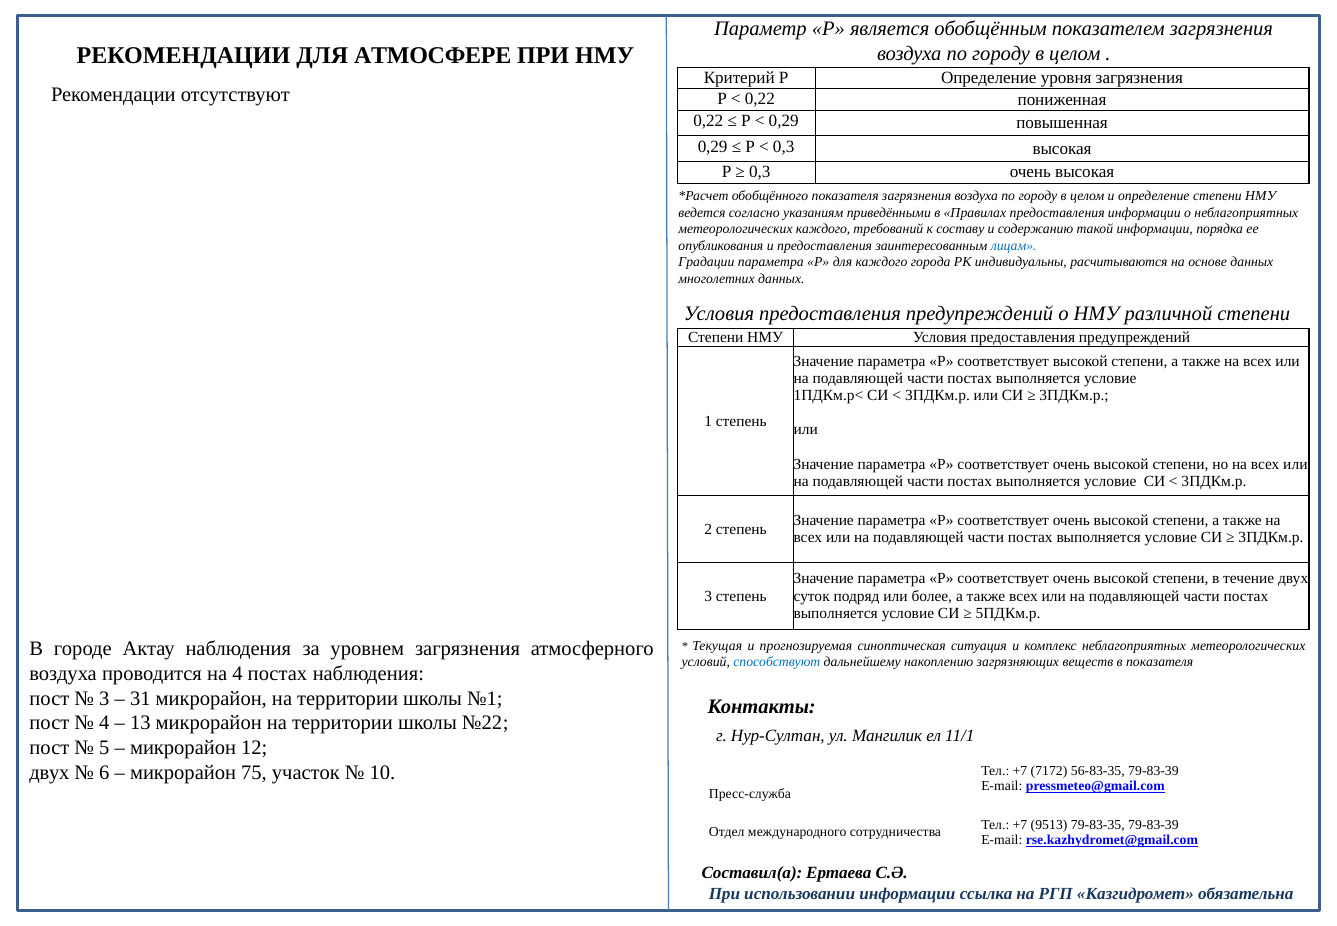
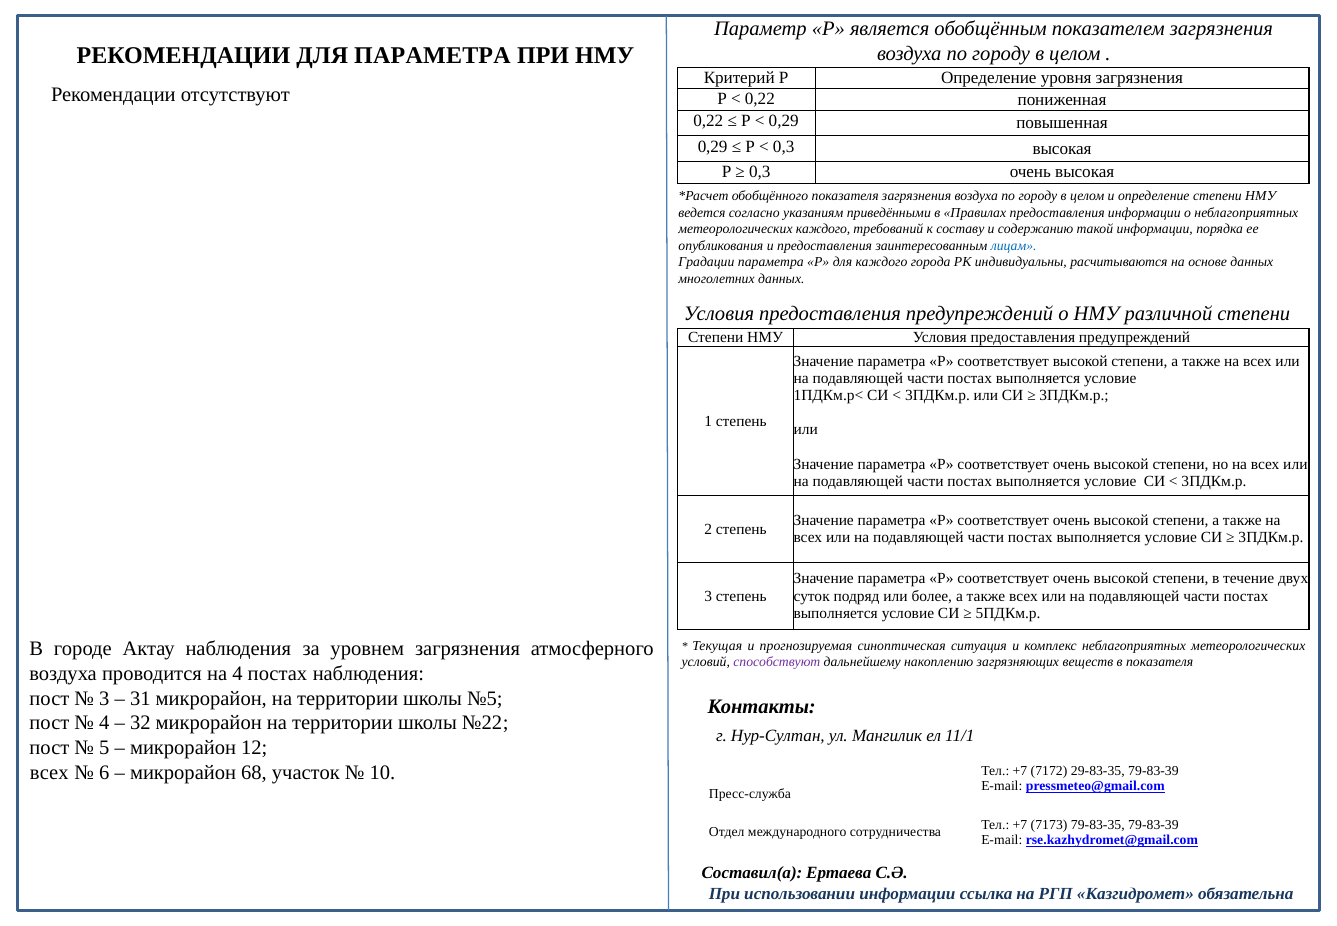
ДЛЯ АТМОСФЕРЕ: АТМОСФЕРЕ -> ПАРАМЕТРА
способствуют colour: blue -> purple
№1: №1 -> №5
13: 13 -> 32
двух at (49, 772): двух -> всех
75: 75 -> 68
56-83-35: 56-83-35 -> 29-83-35
9513: 9513 -> 7173
